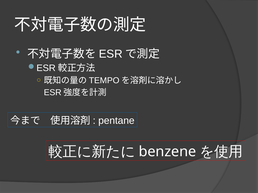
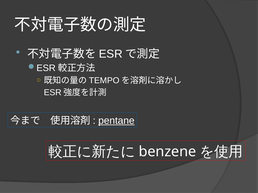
pentane underline: none -> present
